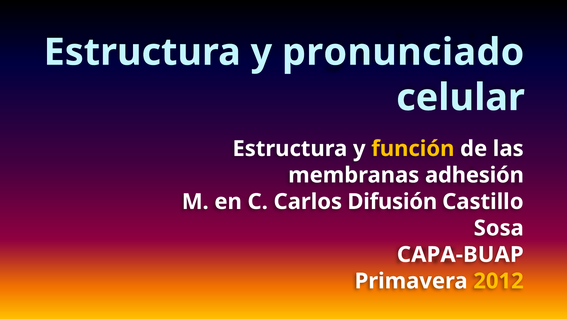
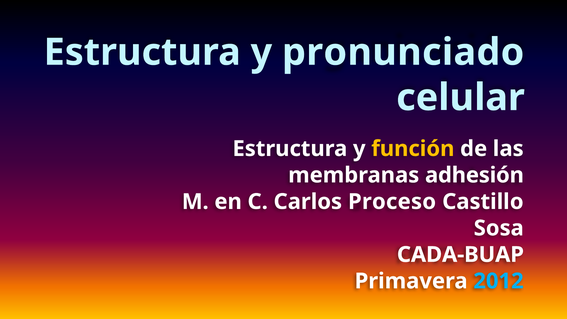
Difusión: Difusión -> Proceso
CAPA-BUAP: CAPA-BUAP -> CADA-BUAP
2012 colour: yellow -> light blue
